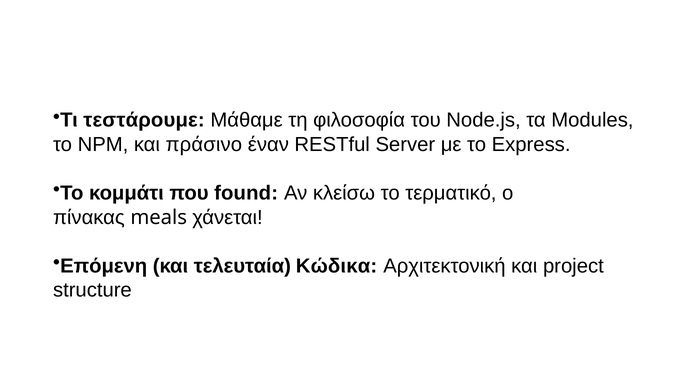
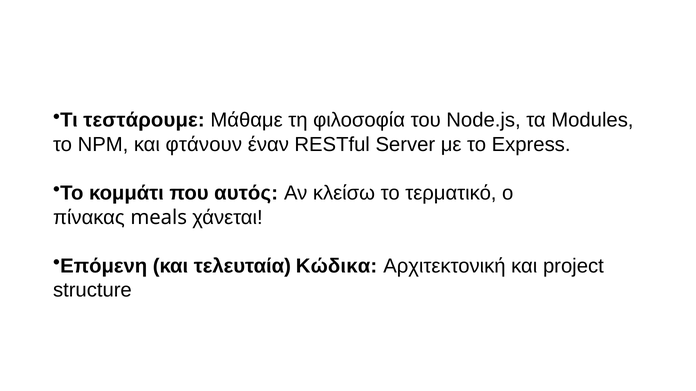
πράσινο: πράσινο -> φτάνουν
found: found -> αυτός
